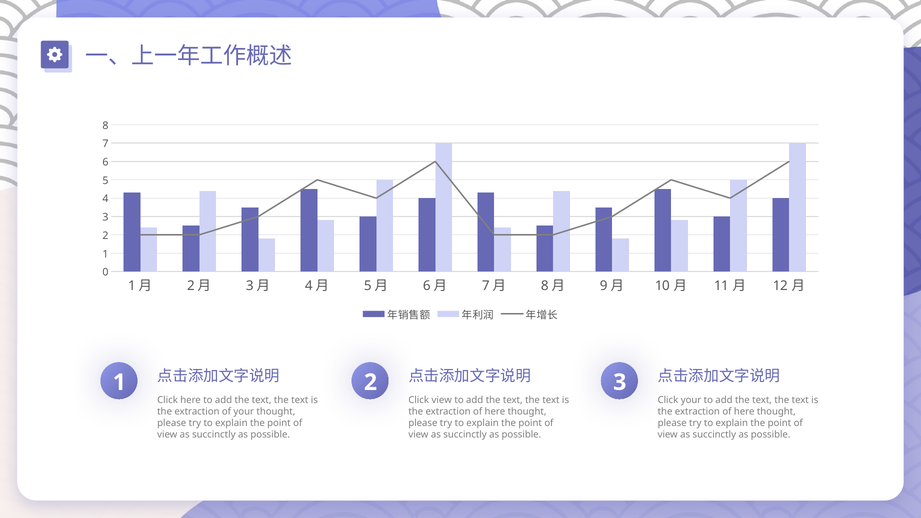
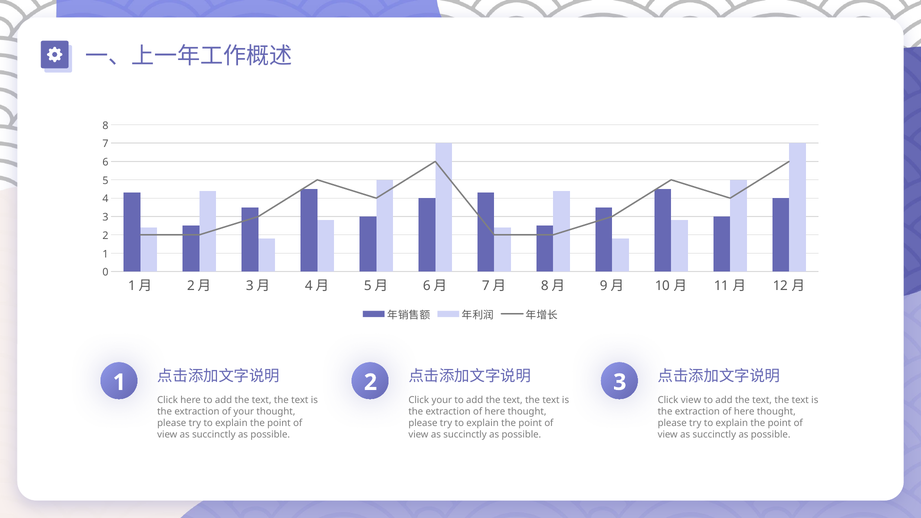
view at (442, 400): view -> your
your at (691, 400): your -> view
